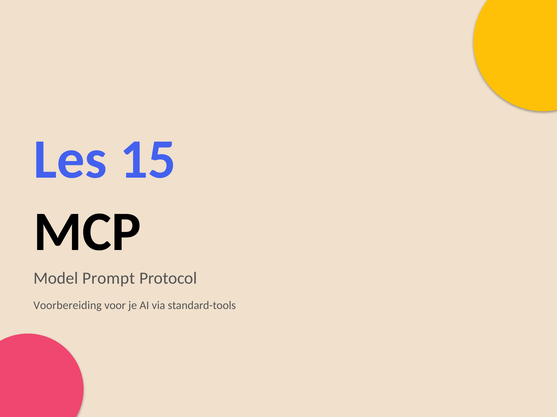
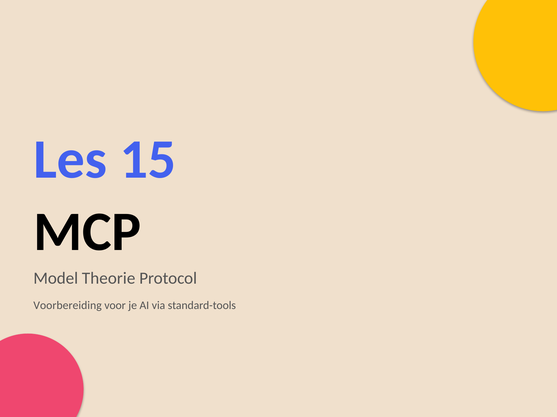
Prompt: Prompt -> Theorie
